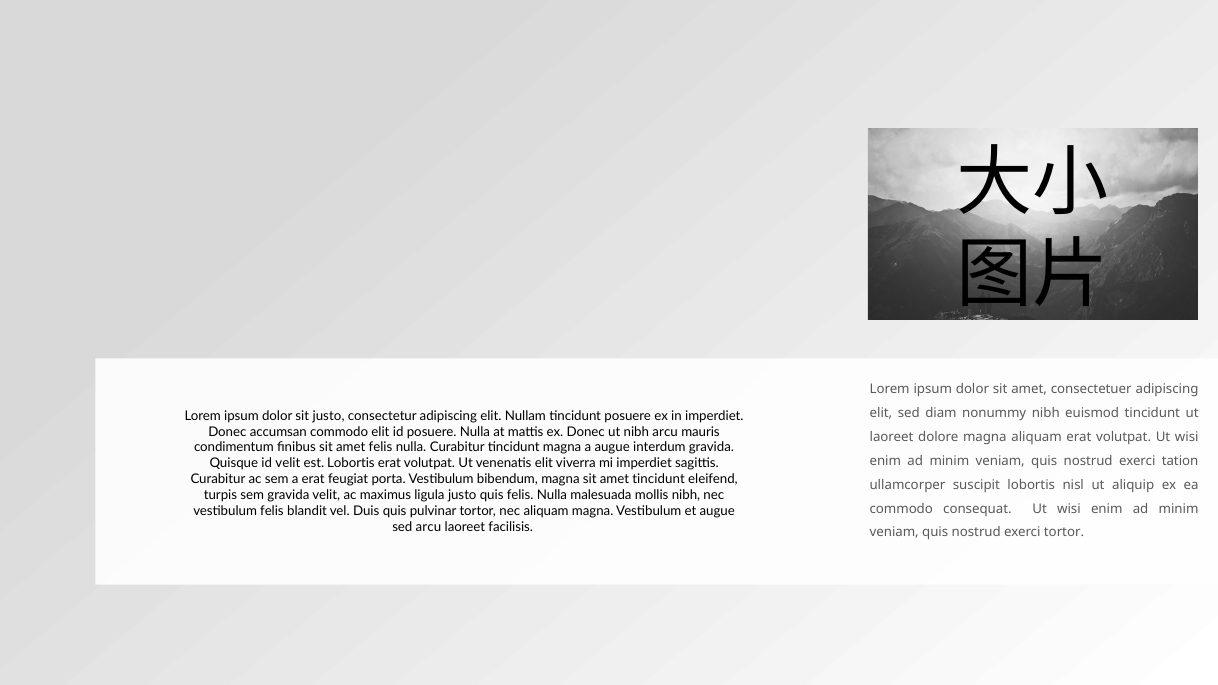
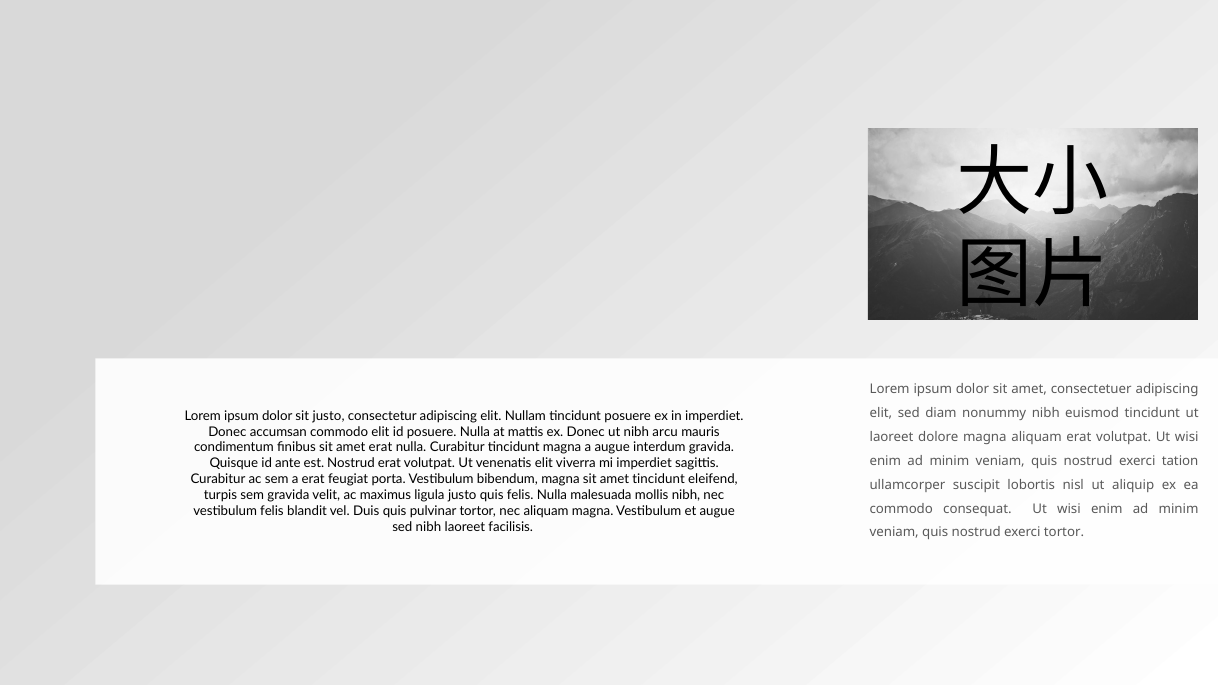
amet felis: felis -> erat
id velit: velit -> ante
est Lobortis: Lobortis -> Nostrud
sed arcu: arcu -> nibh
